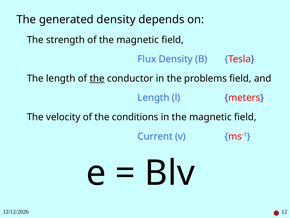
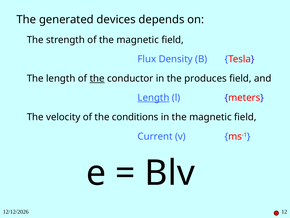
generated density: density -> devices
problems: problems -> produces
Length at (154, 98) underline: none -> present
